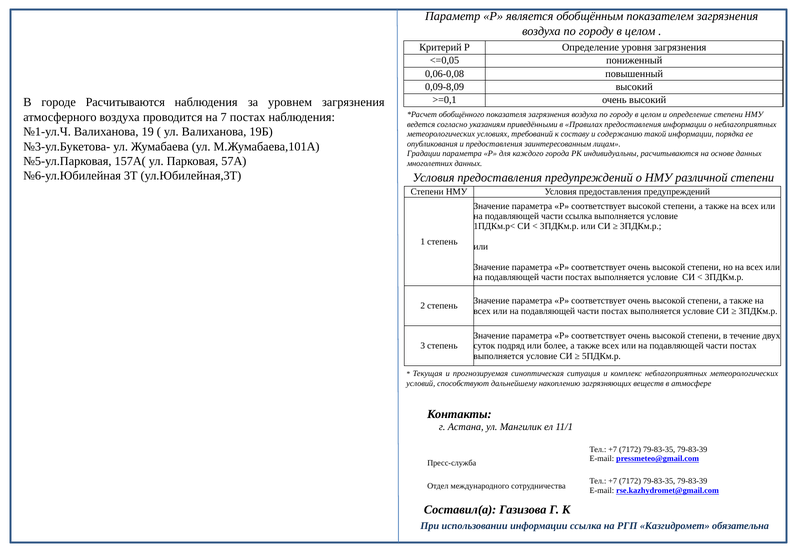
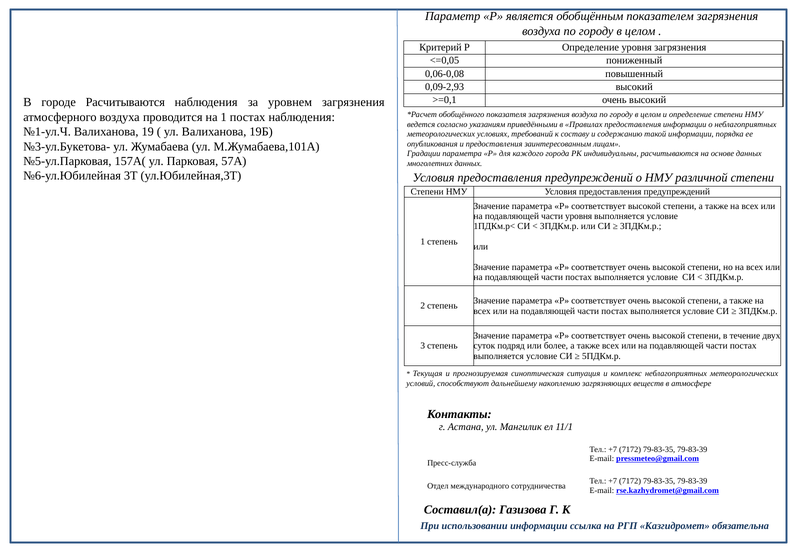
0,09-8,09: 0,09-8,09 -> 0,09-2,93
на 7: 7 -> 1
части ссылка: ссылка -> уровня
